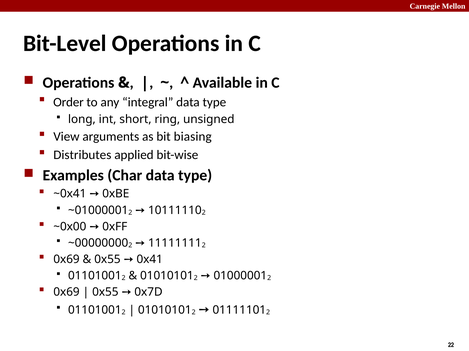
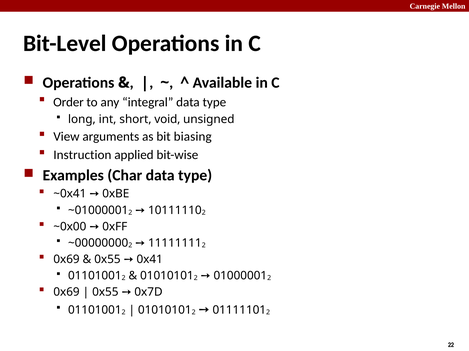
ring: ring -> void
Distributes: Distributes -> Instruction
